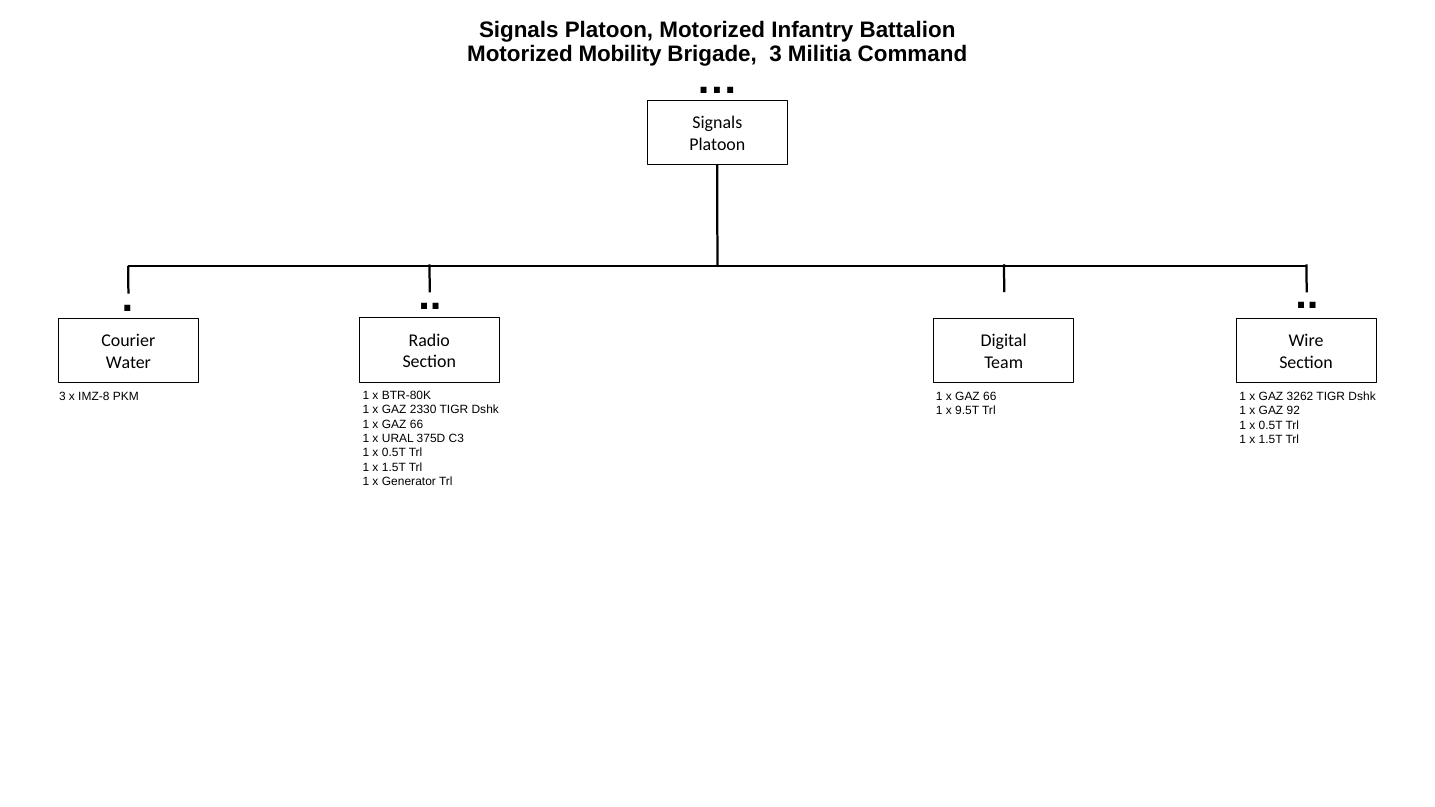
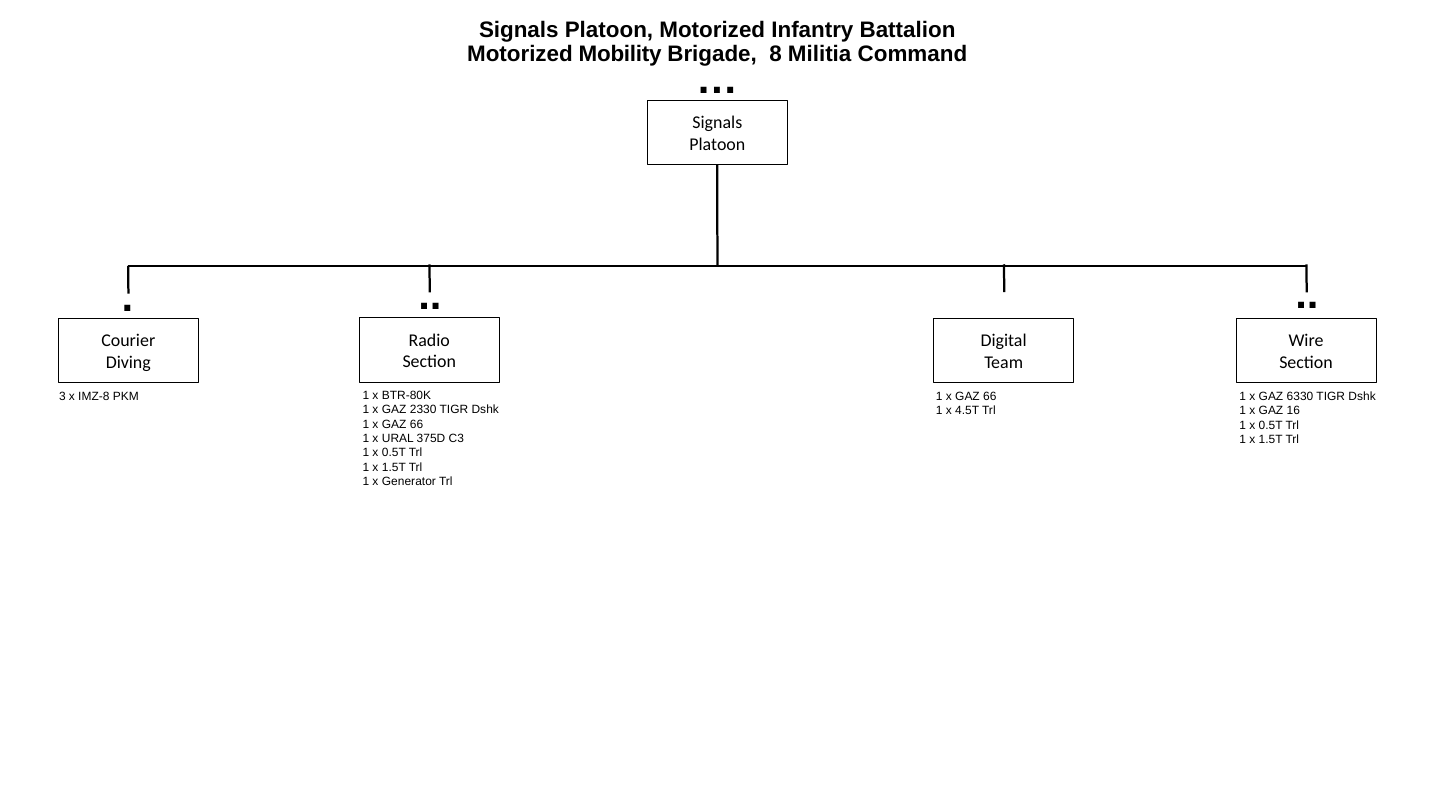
Brigade 3: 3 -> 8
Water: Water -> Diving
3262: 3262 -> 6330
9.5T: 9.5T -> 4.5T
92: 92 -> 16
